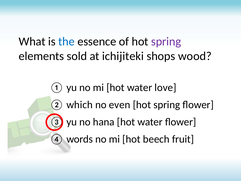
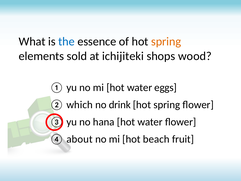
spring at (166, 42) colour: purple -> orange
love: love -> eggs
even: even -> drink
words: words -> about
beech: beech -> beach
